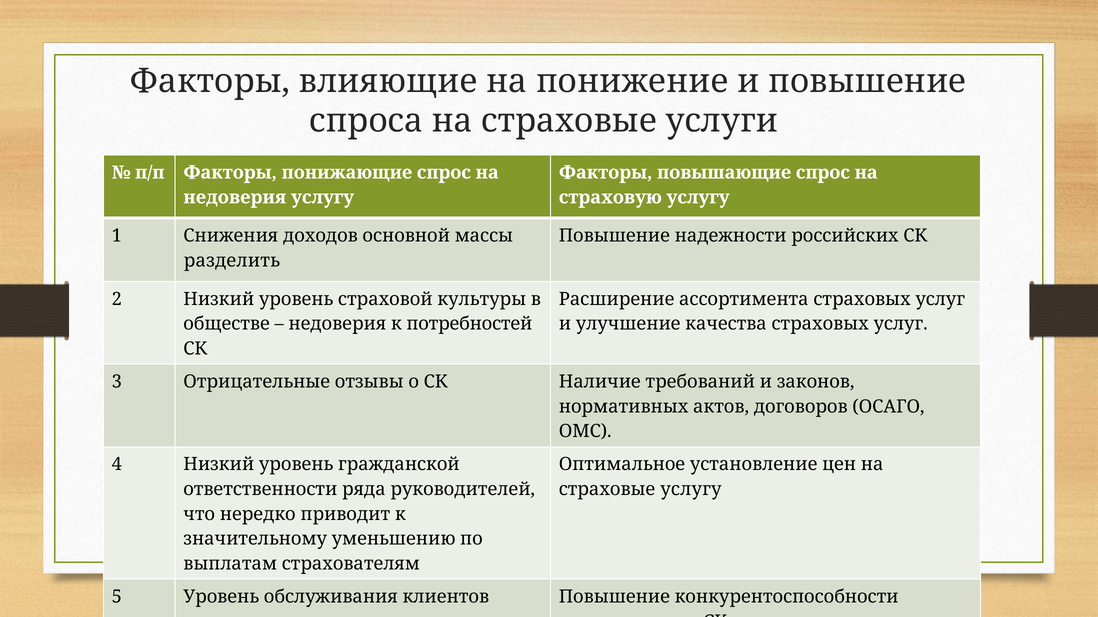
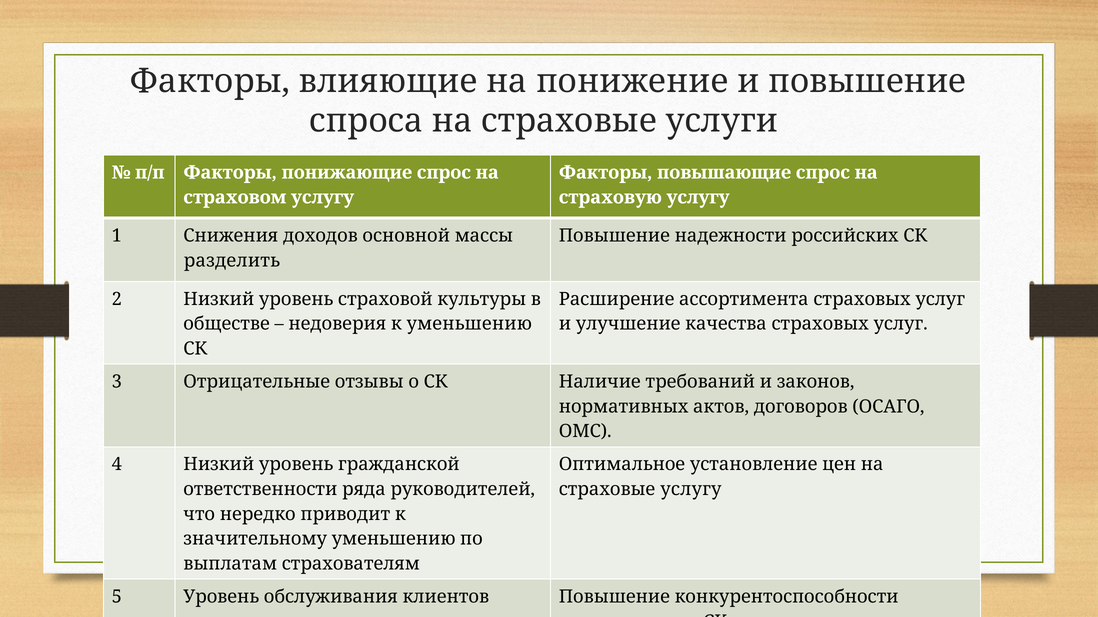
недоверия at (235, 198): недоверия -> страховом
к потребностей: потребностей -> уменьшению
